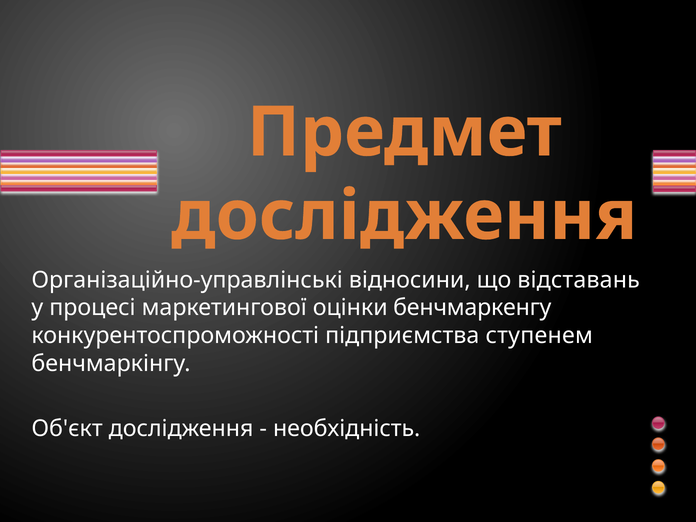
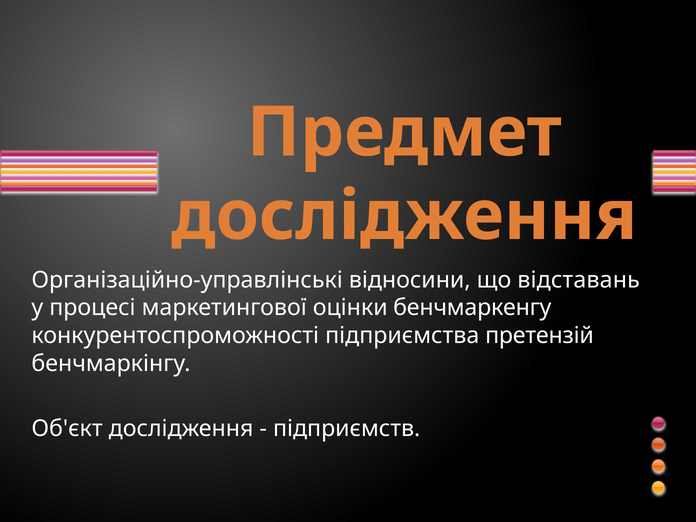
ступенем: ступенем -> претензій
необхідність: необхідність -> підприємств
